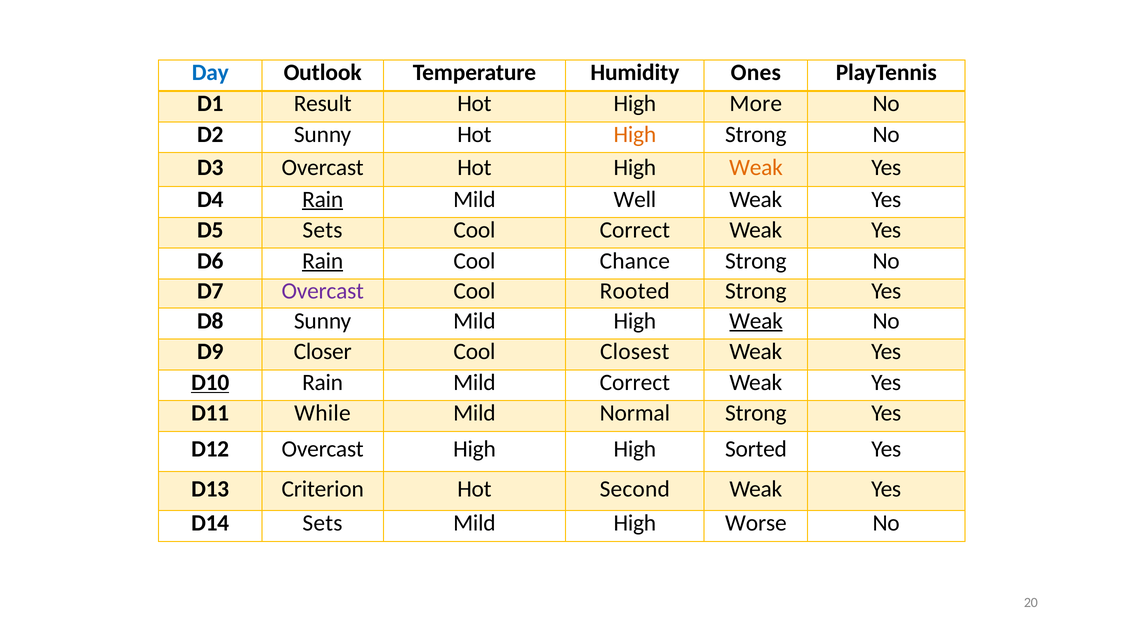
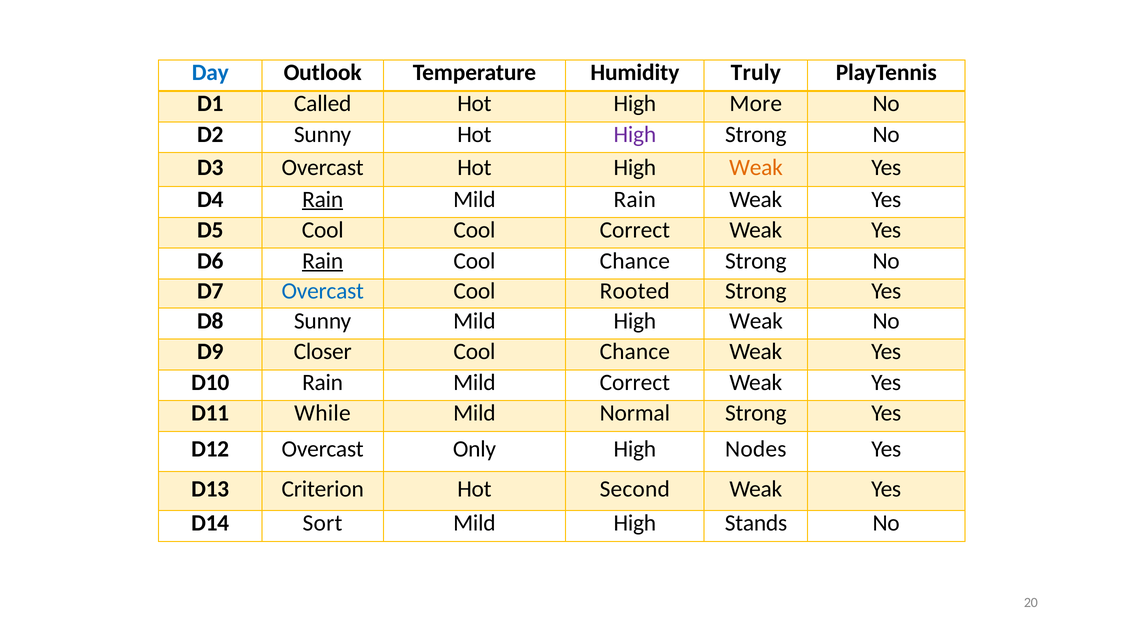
Ones: Ones -> Truly
Result: Result -> Called
High at (635, 134) colour: orange -> purple
Mild Well: Well -> Rain
D5 Sets: Sets -> Cool
Overcast at (323, 291) colour: purple -> blue
Weak at (756, 321) underline: present -> none
Closest at (635, 352): Closest -> Chance
D10 underline: present -> none
Overcast High: High -> Only
Sorted: Sorted -> Nodes
D14 Sets: Sets -> Sort
Worse: Worse -> Stands
